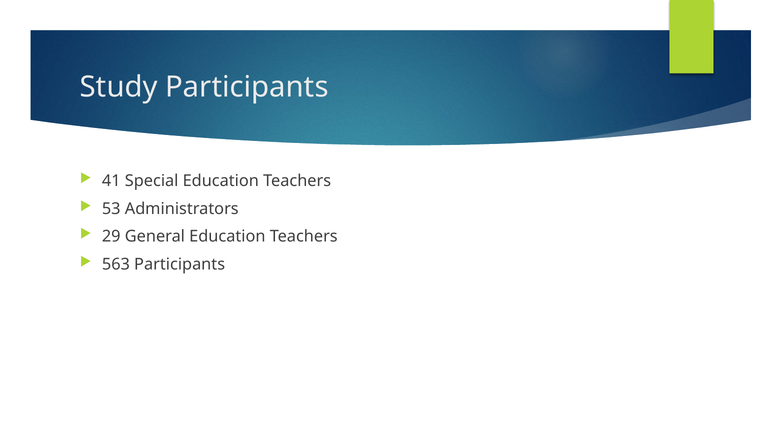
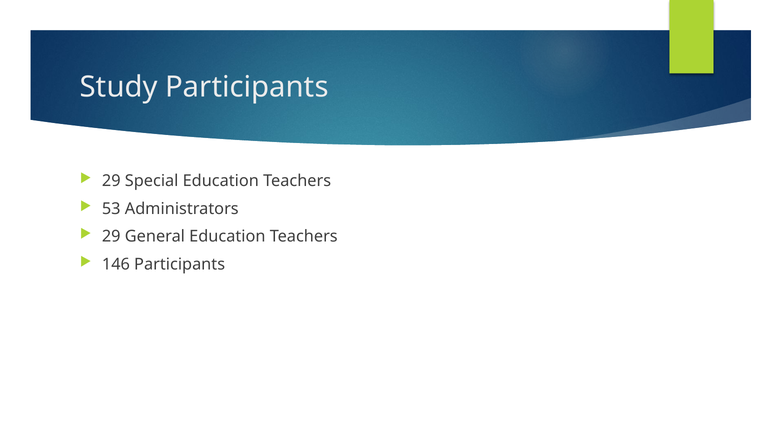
41 at (111, 181): 41 -> 29
563: 563 -> 146
